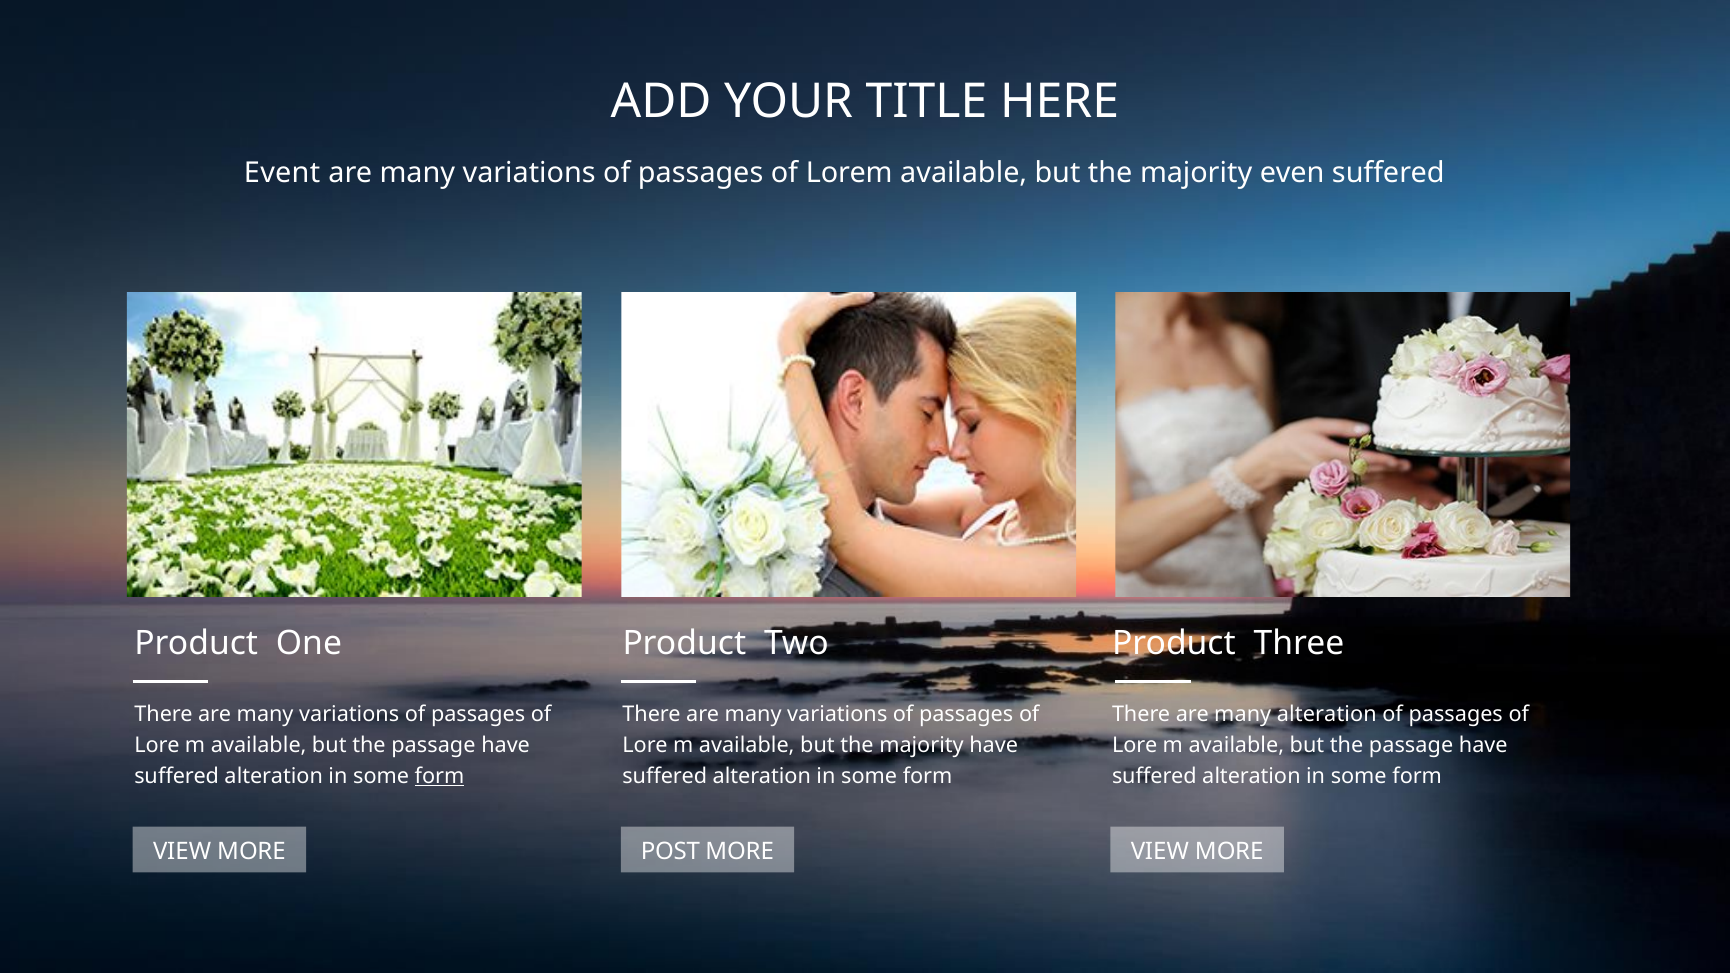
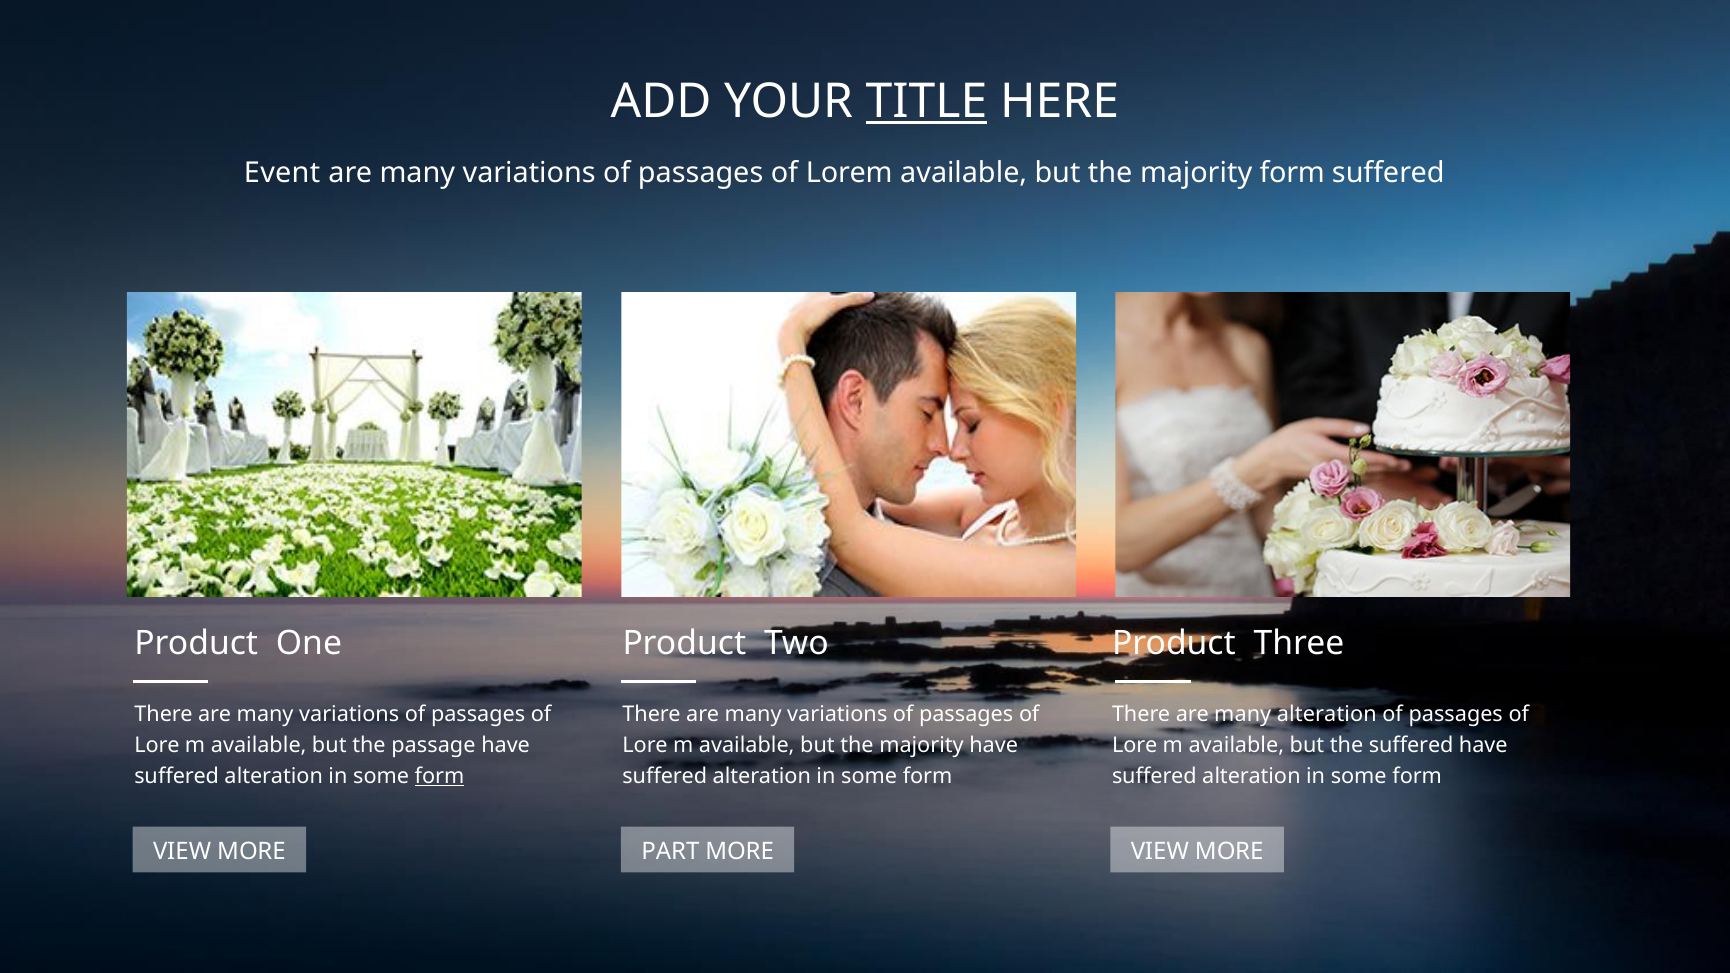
TITLE underline: none -> present
majority even: even -> form
passage at (1411, 745): passage -> suffered
POST: POST -> PART
